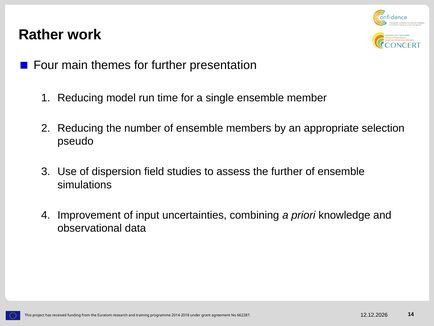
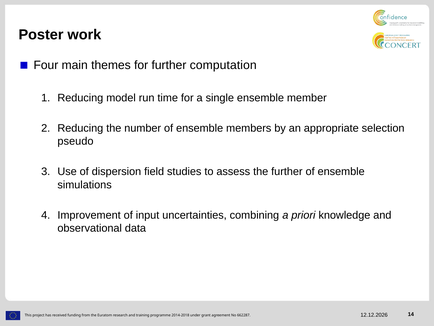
Rather: Rather -> Poster
presentation: presentation -> computation
